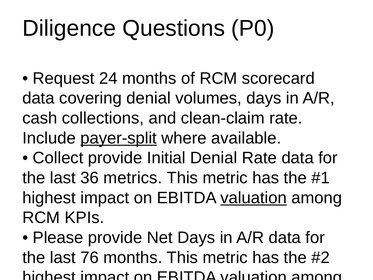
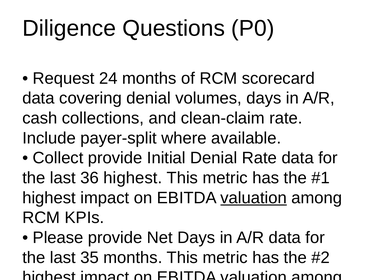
payer-split underline: present -> none
36 metrics: metrics -> highest
76: 76 -> 35
